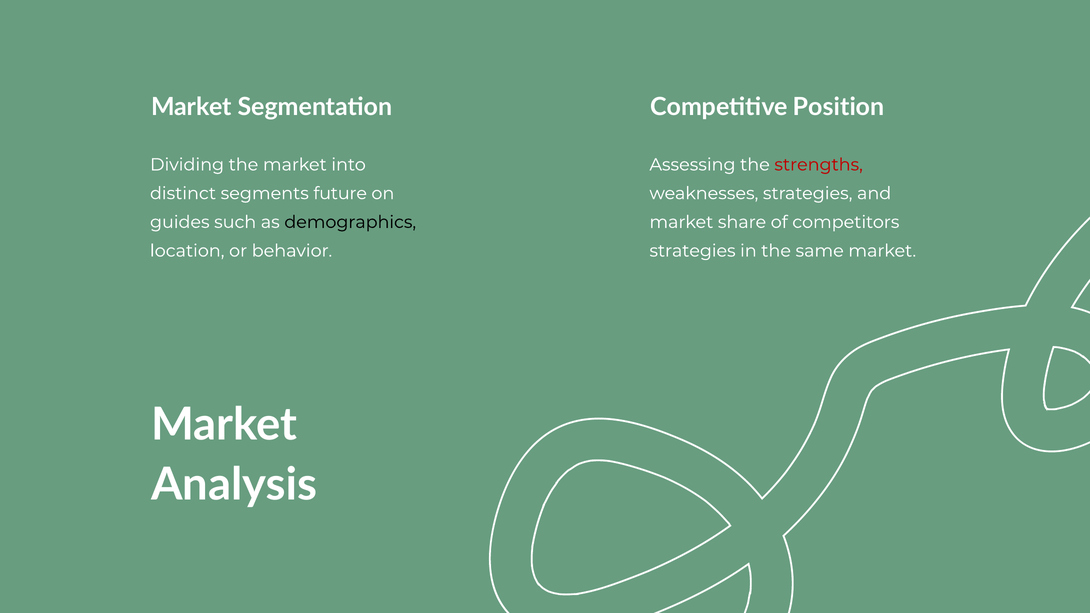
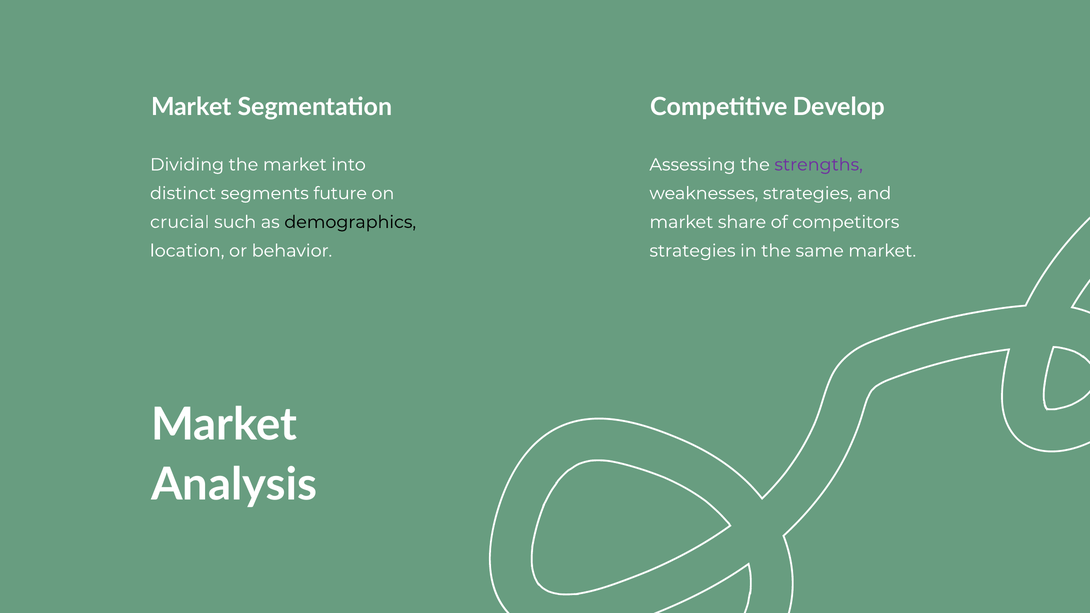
Position: Position -> Develop
strengths colour: red -> purple
guides: guides -> crucial
